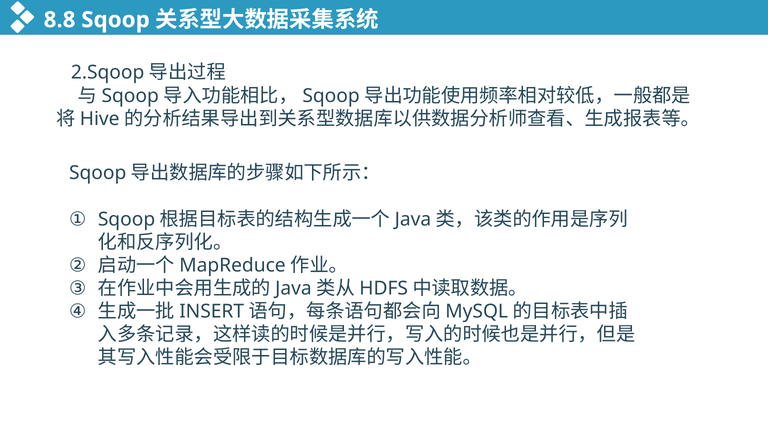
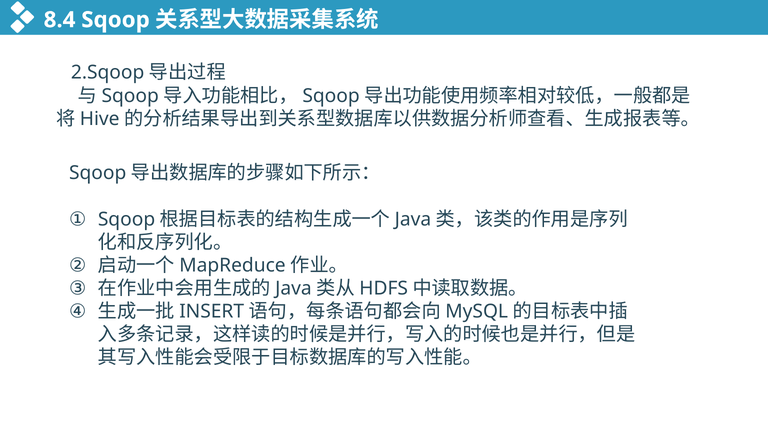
8.8: 8.8 -> 8.4
